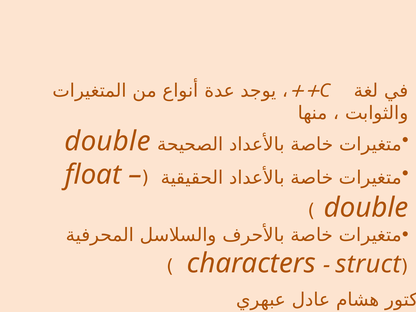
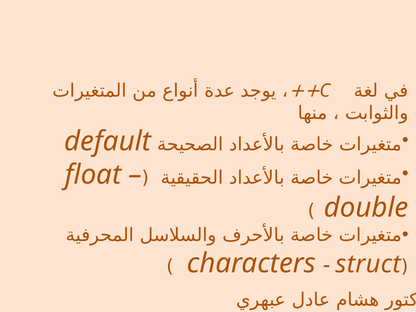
double at (108, 141): double -> default
